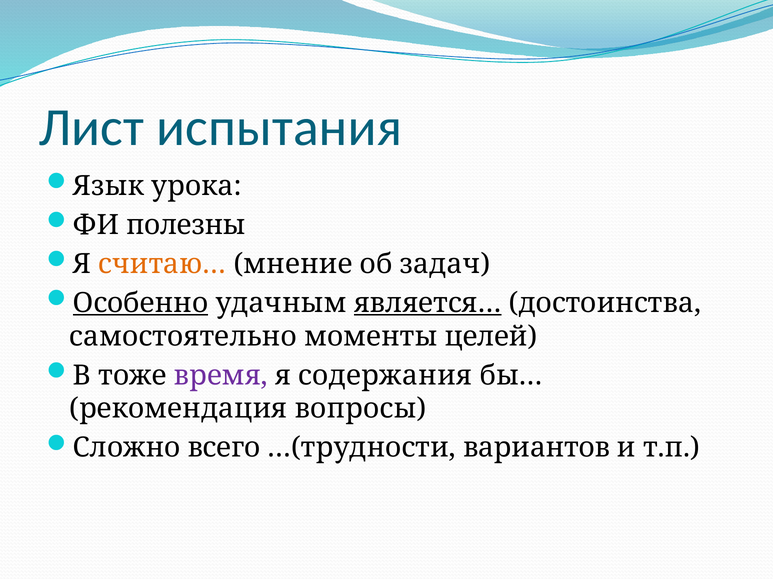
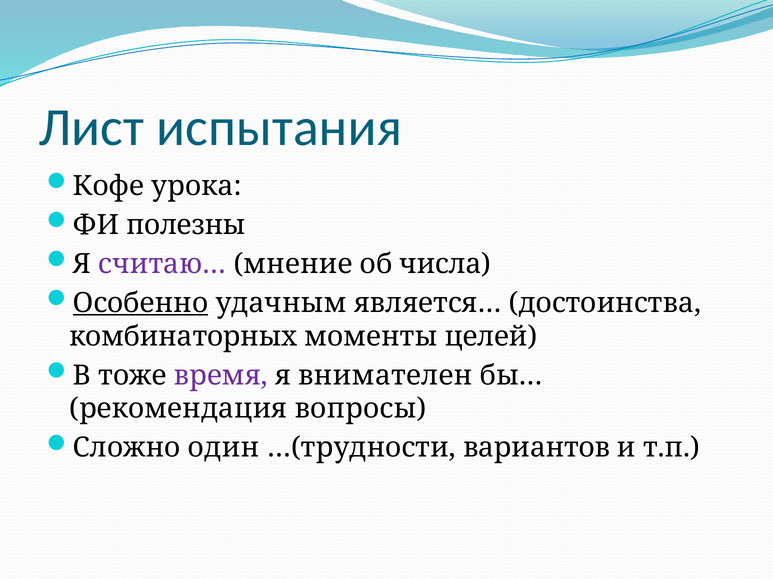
Язык: Язык -> Кофе
считаю… colour: orange -> purple
задач: задач -> числа
является… underline: present -> none
самостоятельно: самостоятельно -> комбинаторных
содержания: содержания -> внимателен
всего: всего -> один
